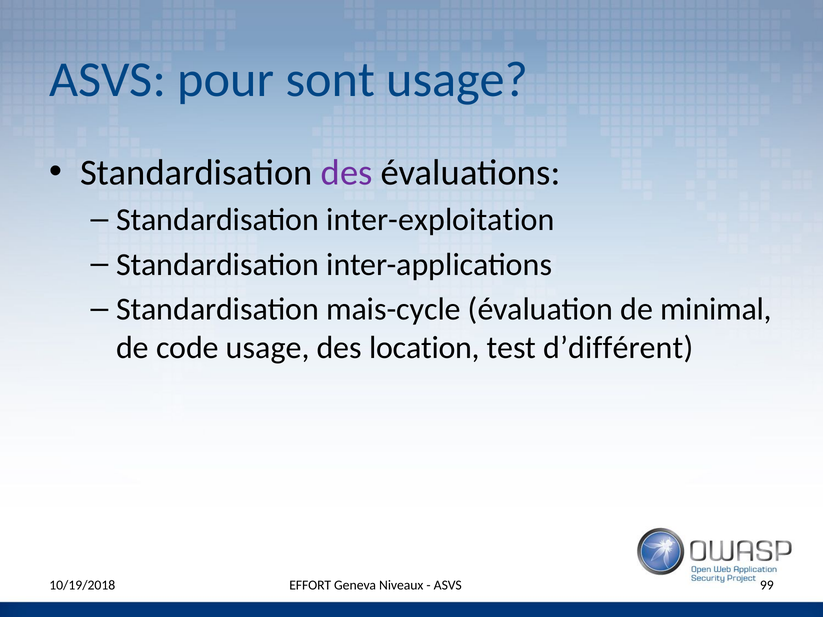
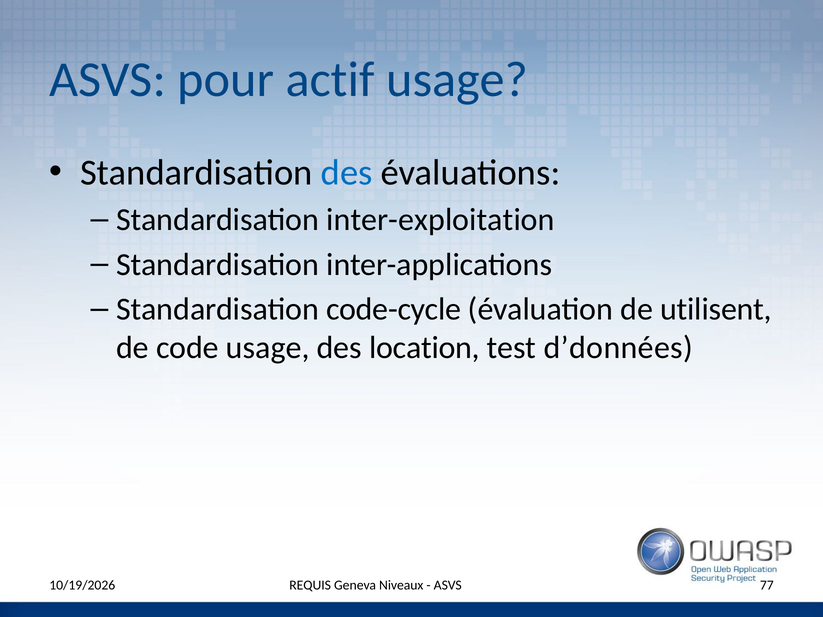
sont: sont -> actif
des at (347, 173) colour: purple -> blue
mais-cycle: mais-cycle -> code-cycle
minimal: minimal -> utilisent
d’différent: d’différent -> d’données
10/19/2018: 10/19/2018 -> 10/19/2026
EFFORT: EFFORT -> REQUIS
99: 99 -> 77
